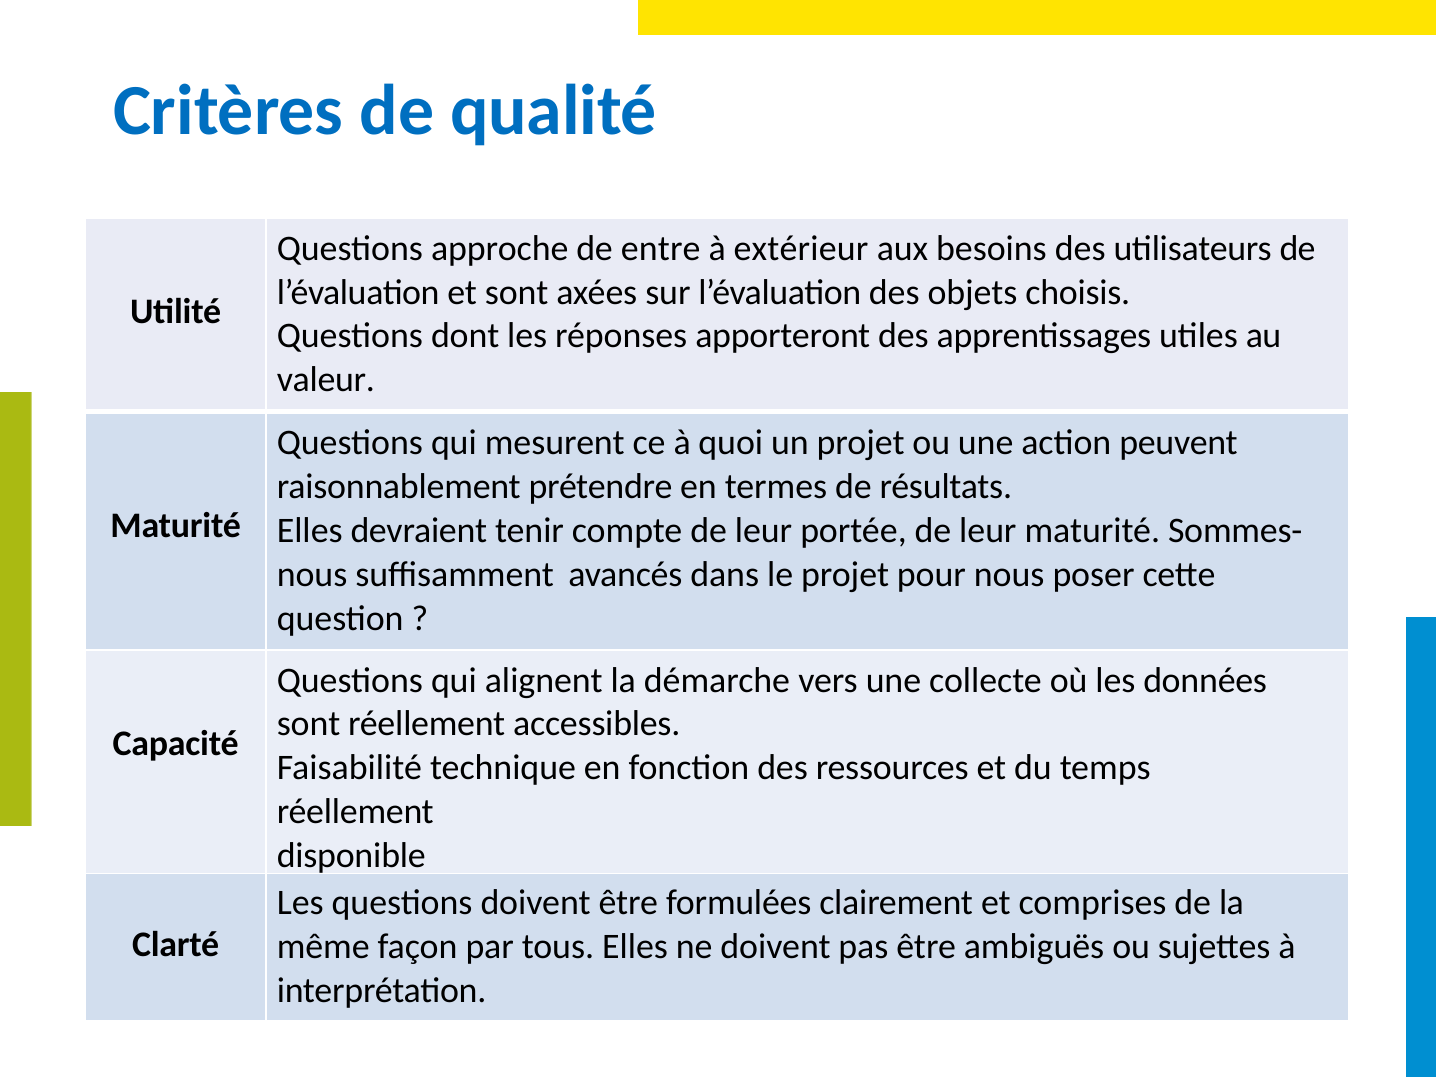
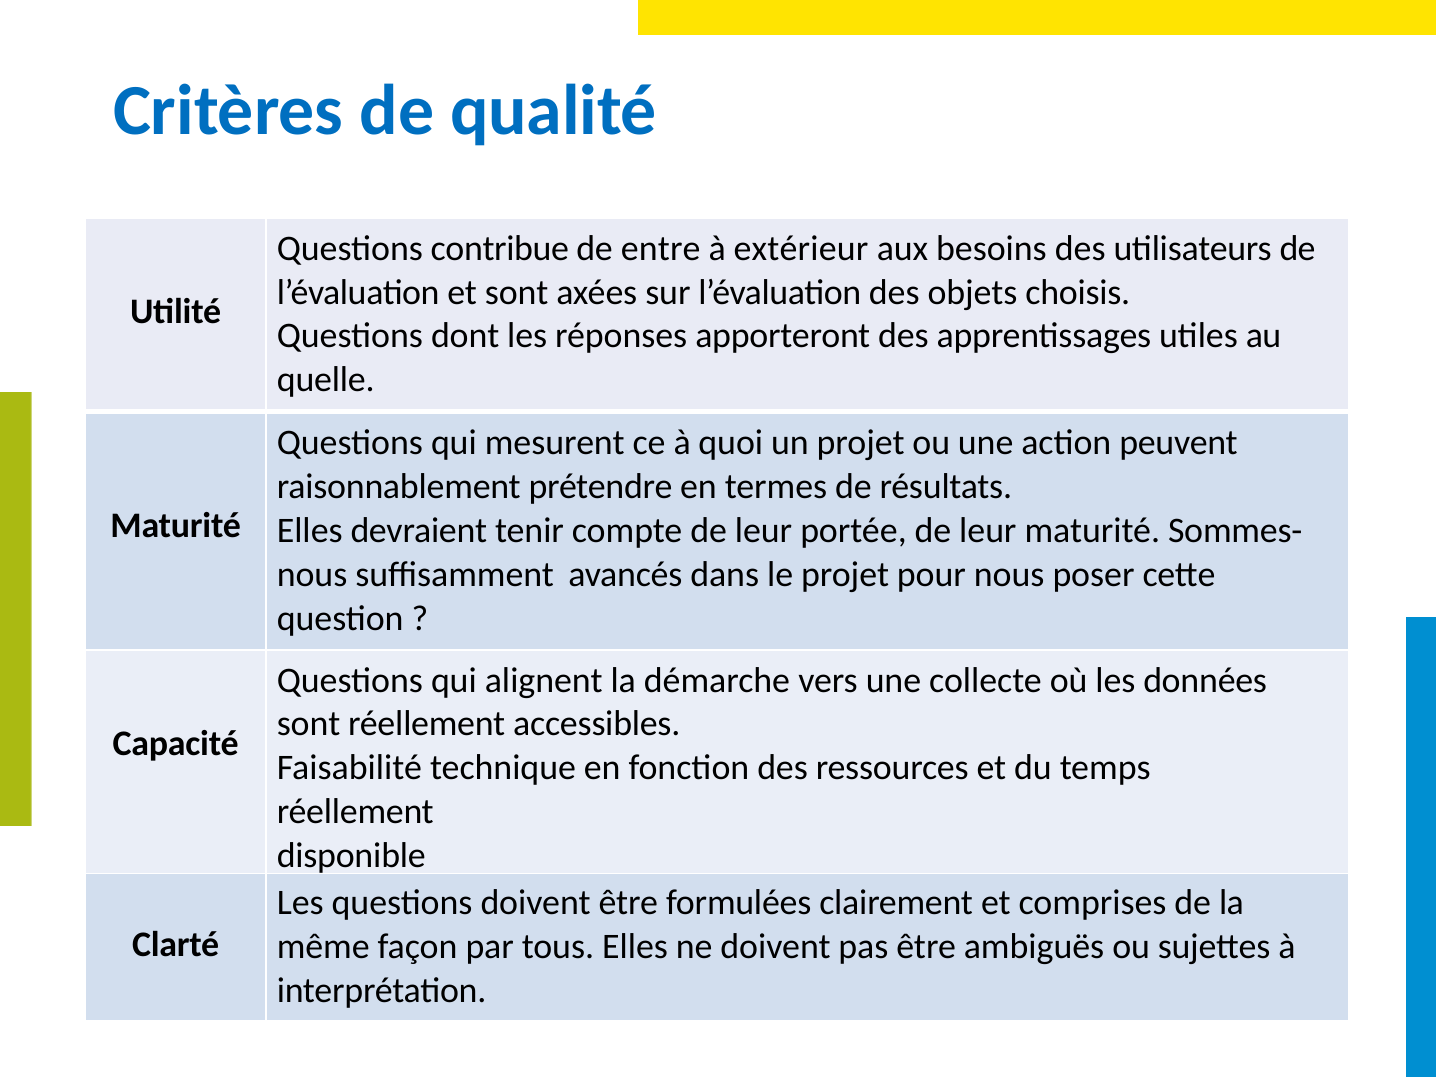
approche: approche -> contribue
valeur: valeur -> quelle
